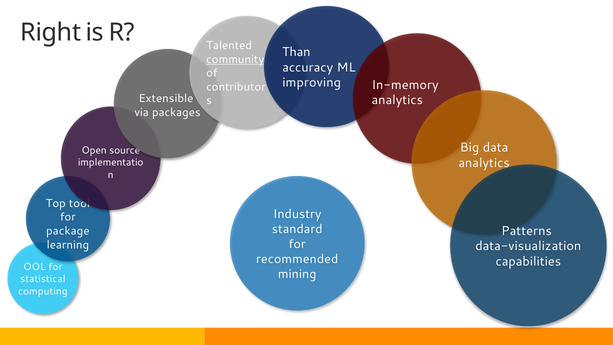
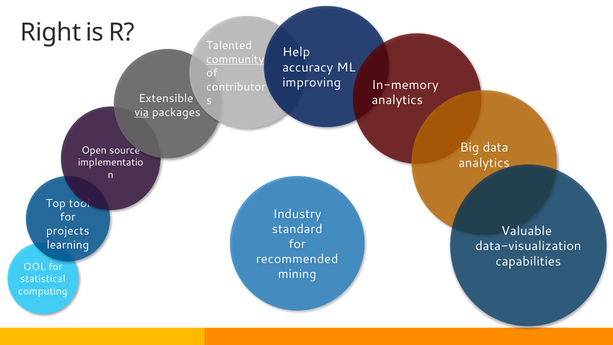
Than: Than -> Help
via underline: none -> present
Patterns: Patterns -> Valuable
package: package -> projects
